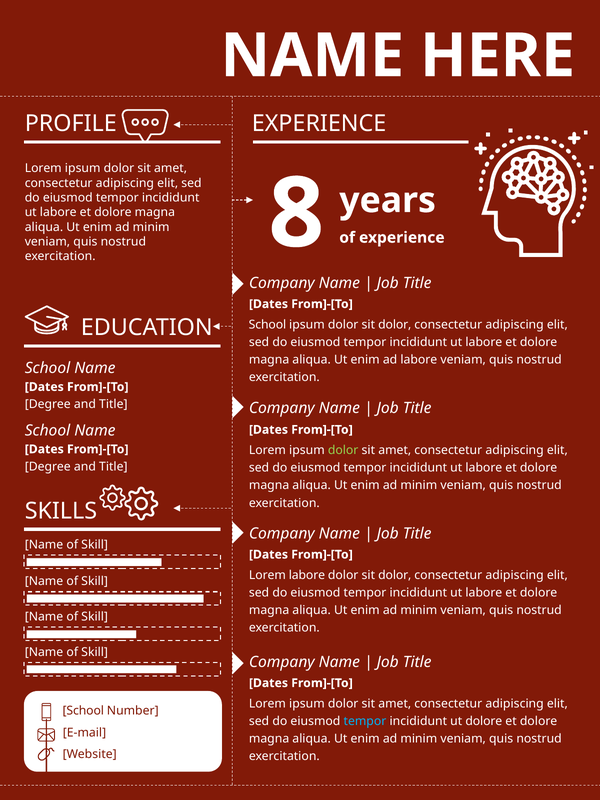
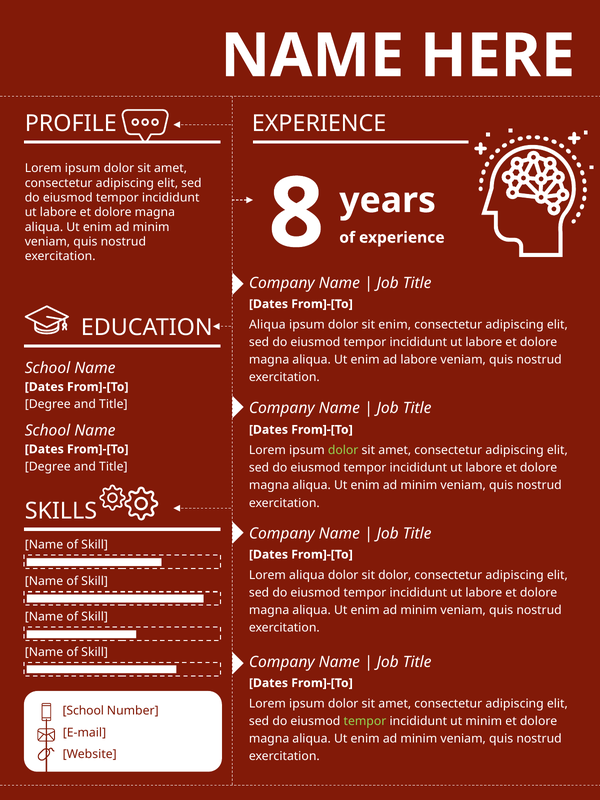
School at (267, 325): School -> Aliqua
ipsum dolor sit dolor: dolor -> enim
Lorem labore: labore -> aliqua
tempor at (365, 721) colour: light blue -> light green
ut dolore: dolore -> minim
